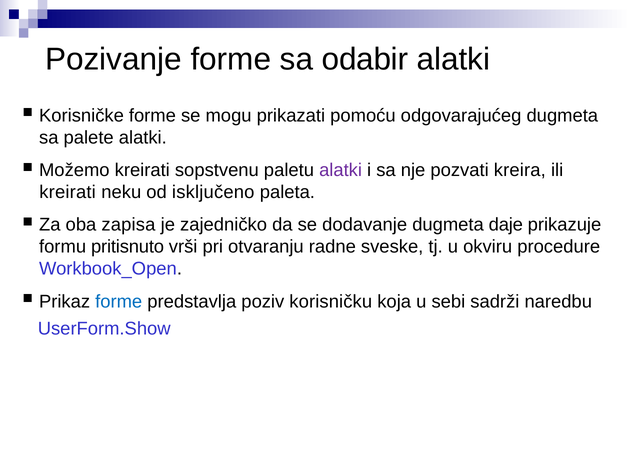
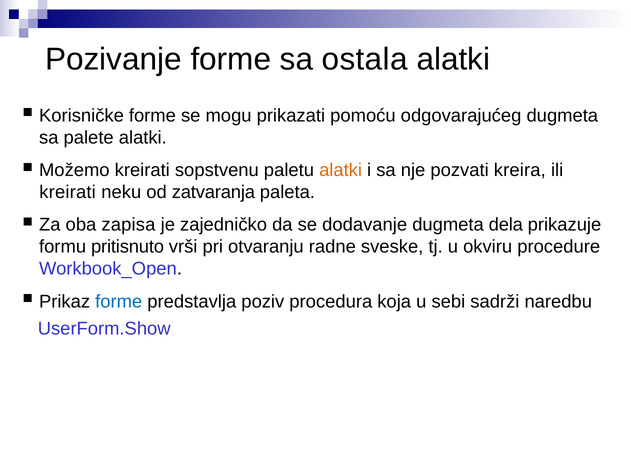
odabir: odabir -> ostala
alatki at (341, 170) colour: purple -> orange
isključeno: isključeno -> zatvaranja
daje: daje -> dela
korisničku: korisničku -> procedura
